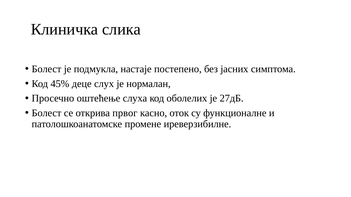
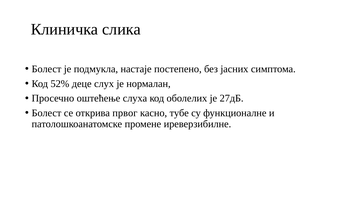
45%: 45% -> 52%
оток: оток -> тубе
